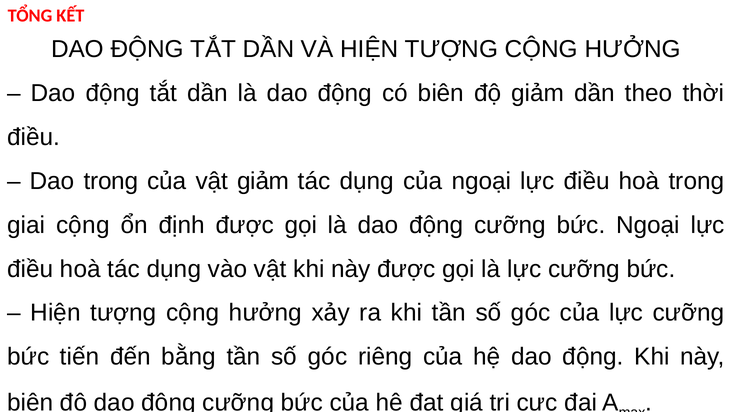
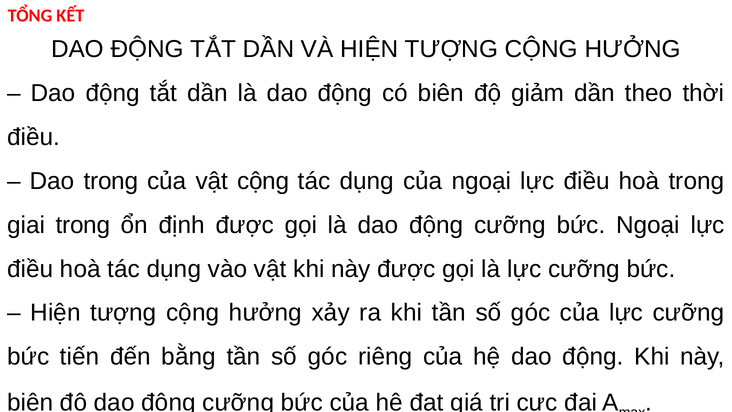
vật giảm: giảm -> cộng
giai cộng: cộng -> trong
